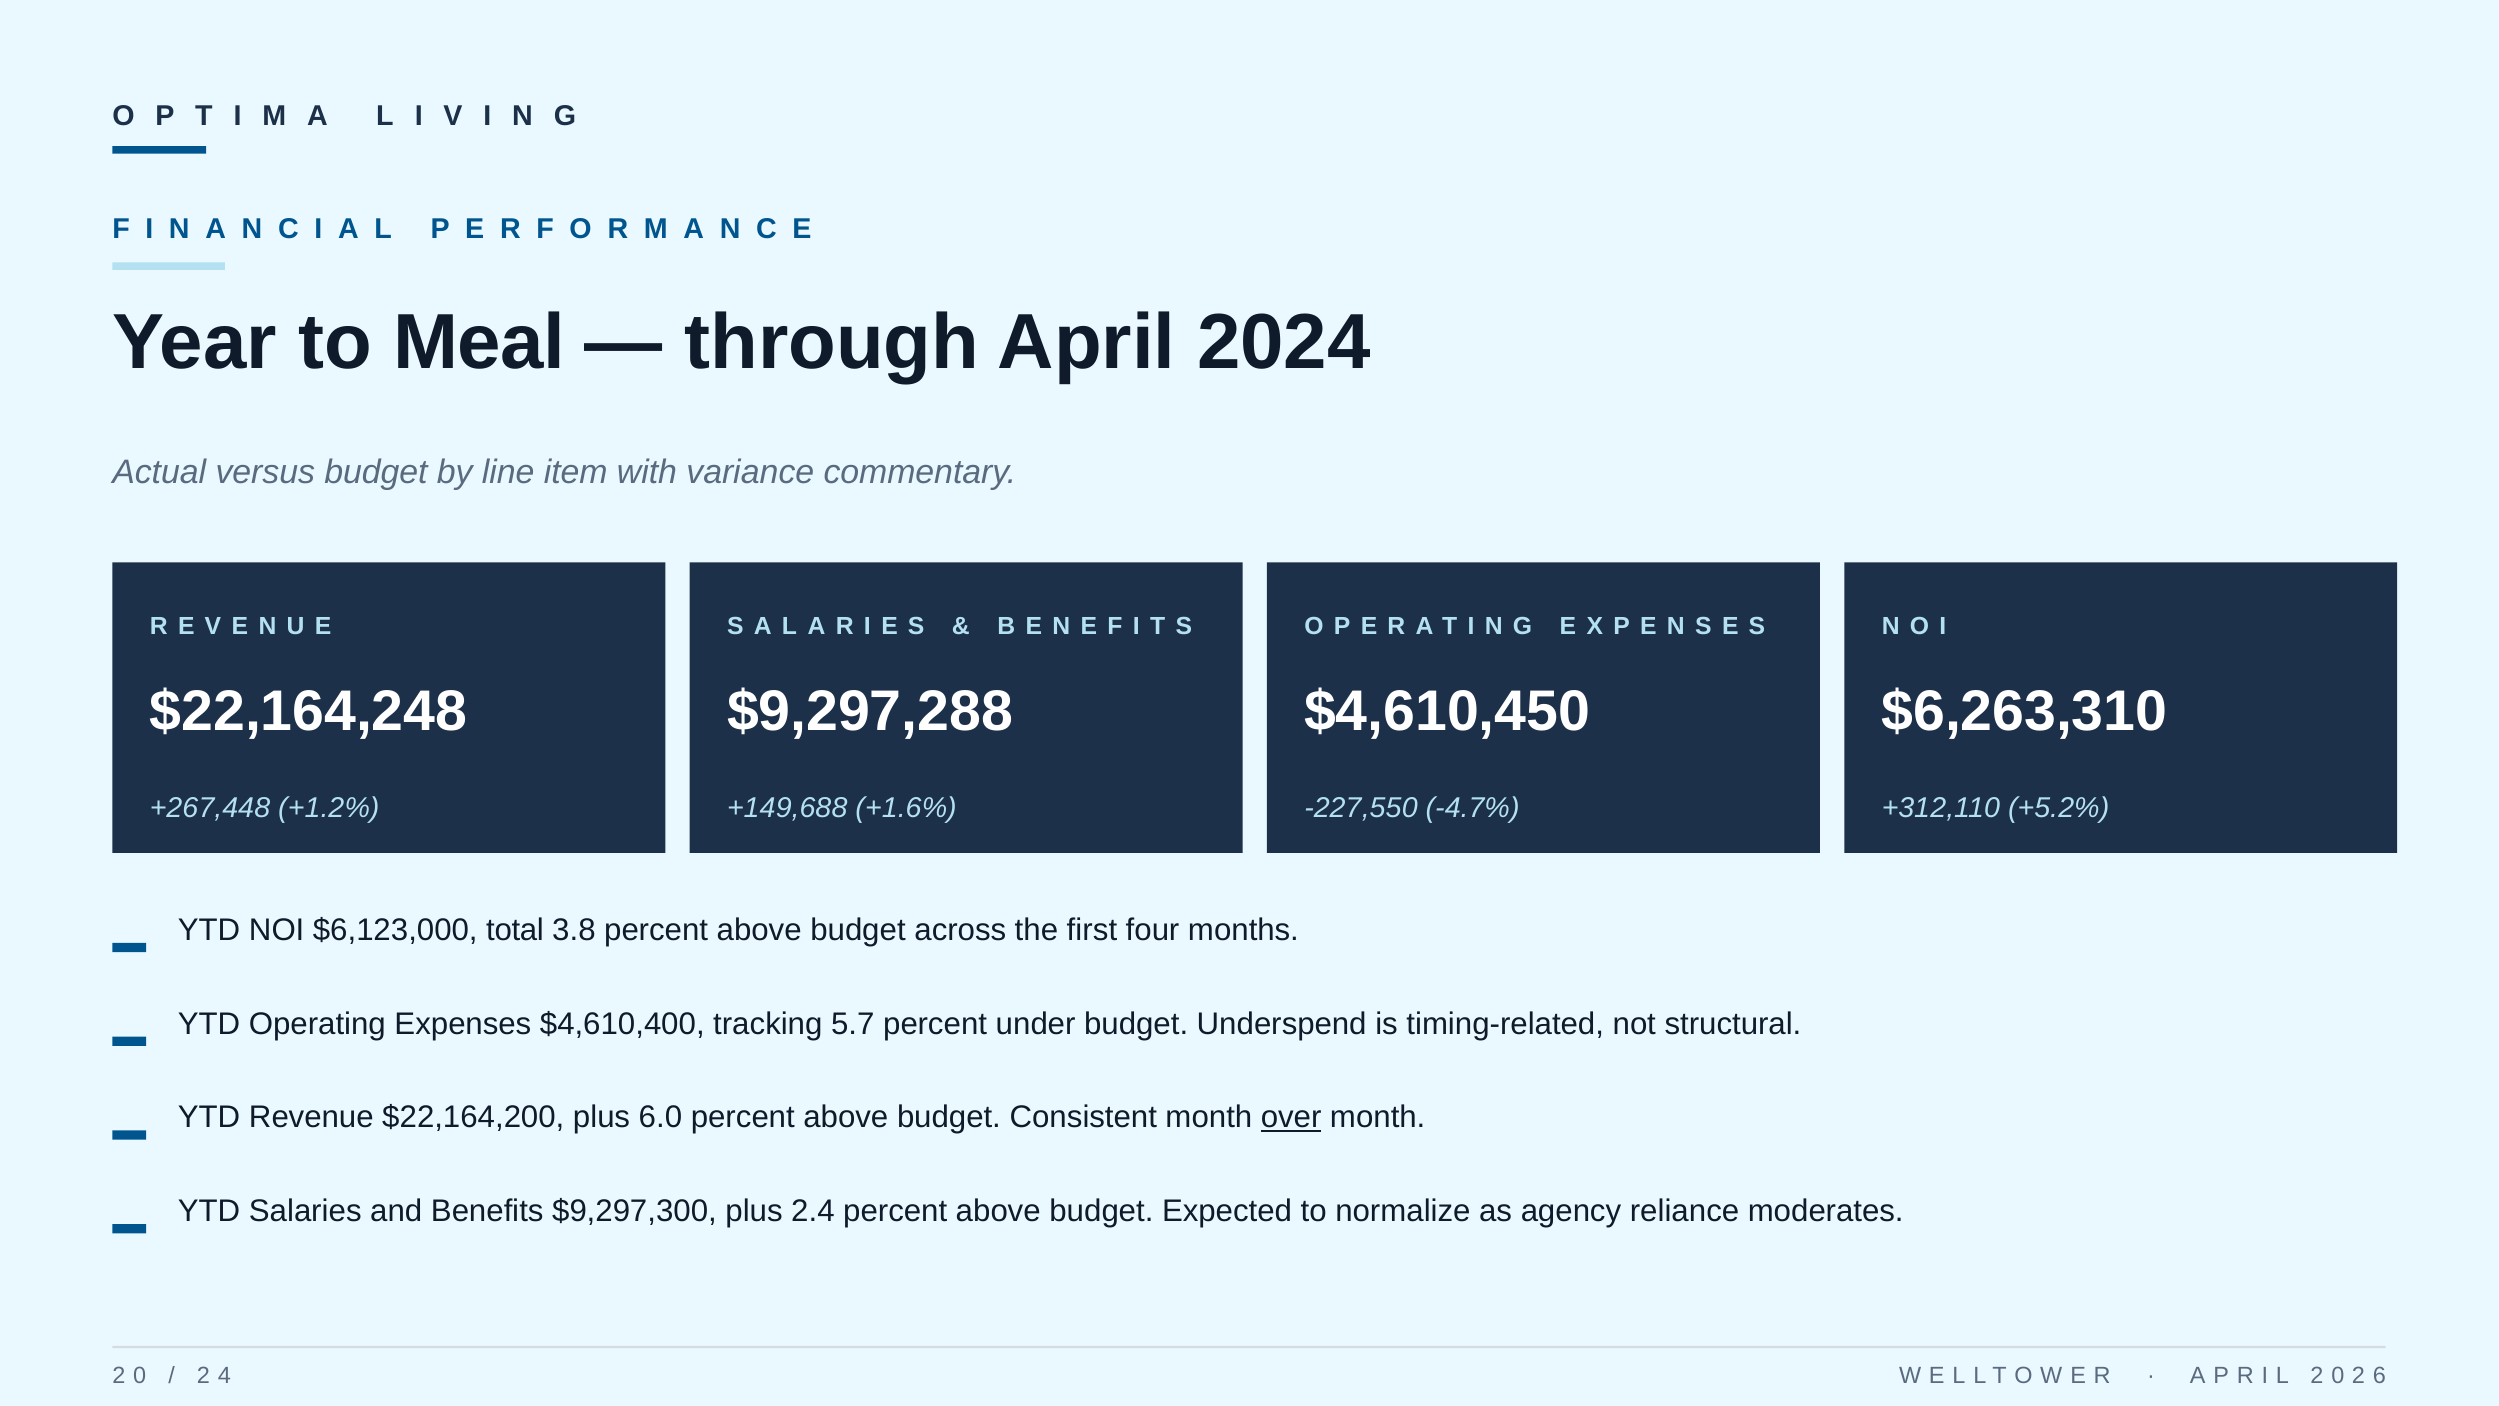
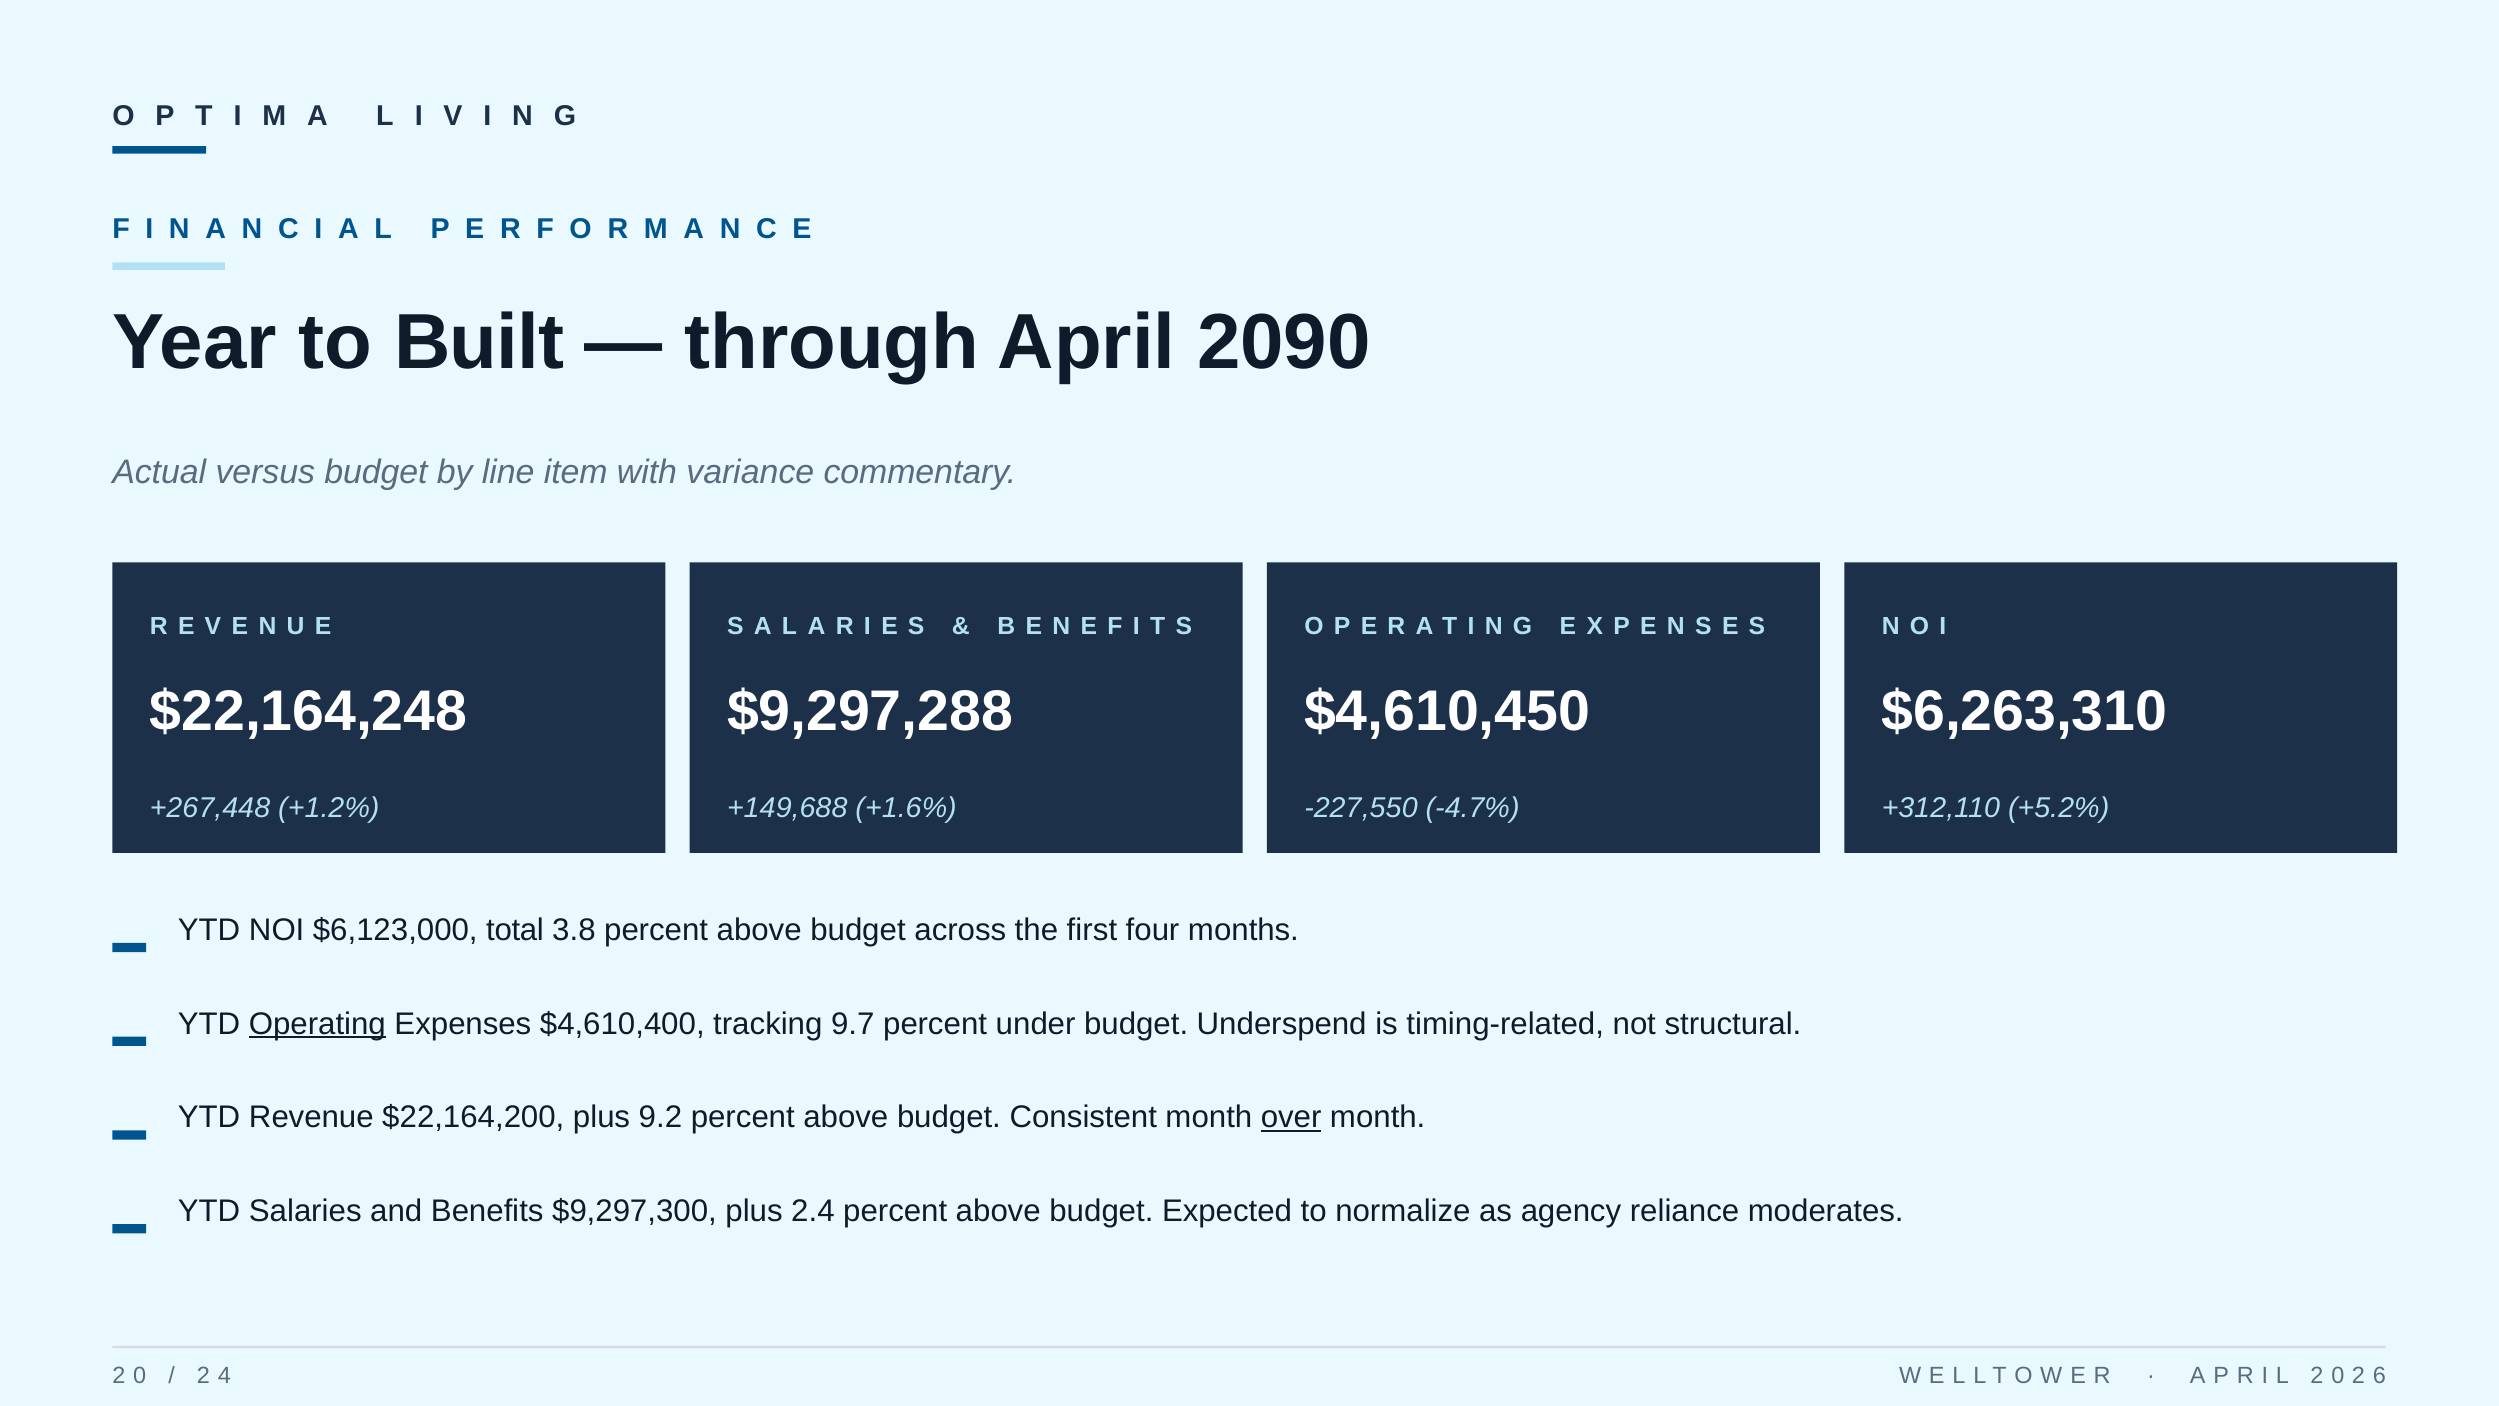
Meal: Meal -> Built
2024: 2024 -> 2090
Operating underline: none -> present
5.7: 5.7 -> 9.7
6.0: 6.0 -> 9.2
